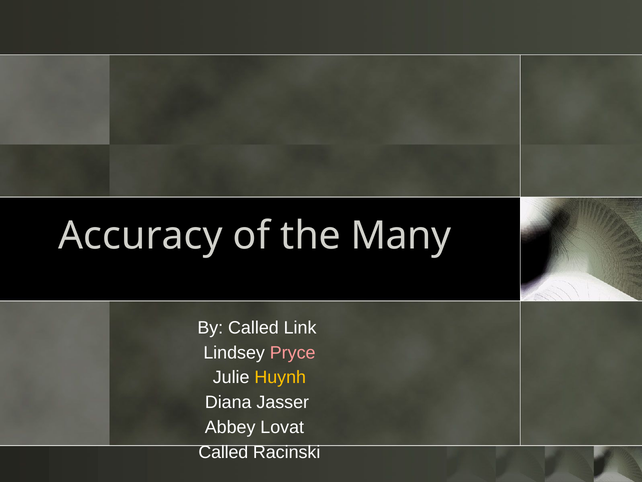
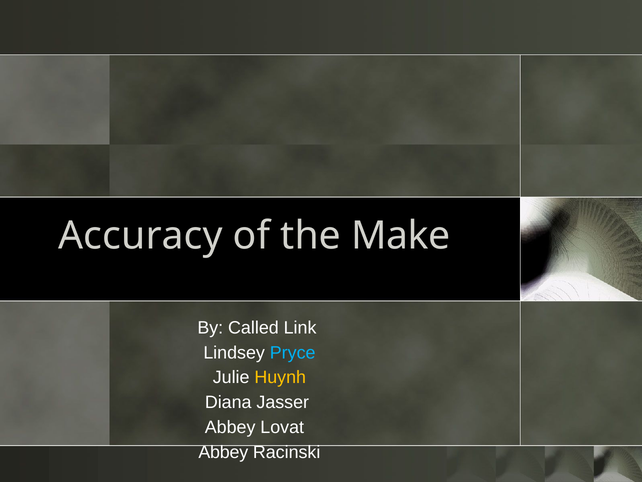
Many: Many -> Make
Pryce colour: pink -> light blue
Called at (223, 452): Called -> Abbey
